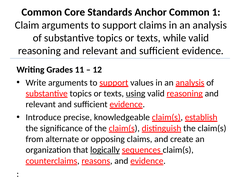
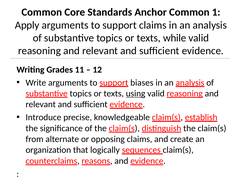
Claim: Claim -> Apply
values: values -> biases
logically underline: present -> none
